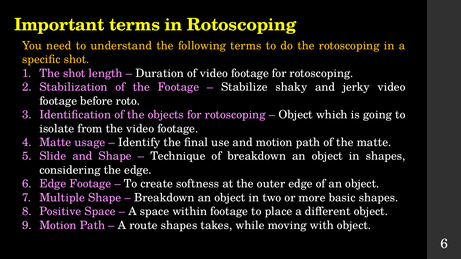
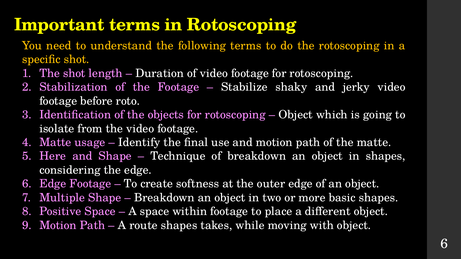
Slide: Slide -> Here
